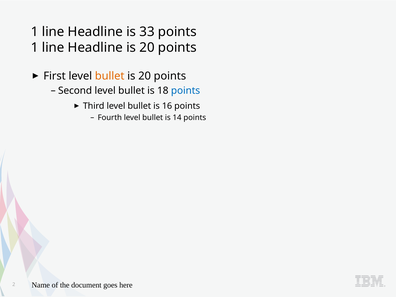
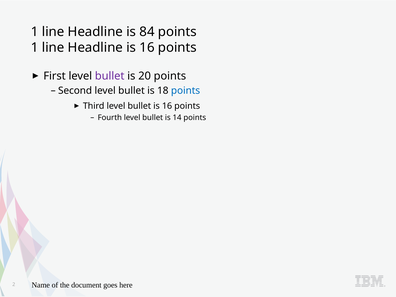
33: 33 -> 84
Headline is 20: 20 -> 16
bullet at (110, 76) colour: orange -> purple
